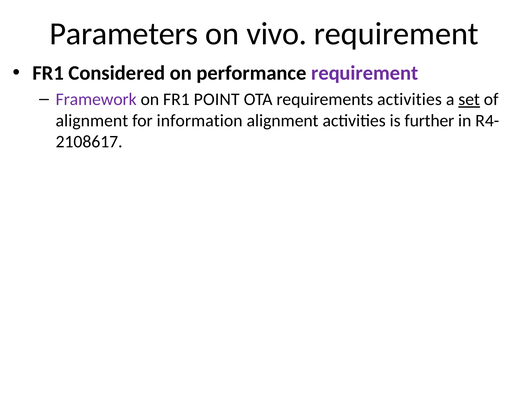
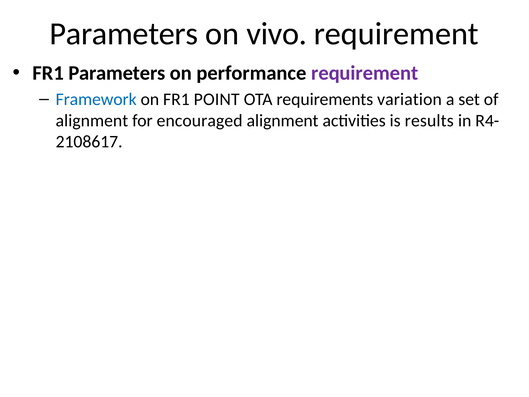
FR1 Considered: Considered -> Parameters
Framework colour: purple -> blue
requirements activities: activities -> variation
set underline: present -> none
information: information -> encouraged
further: further -> results
